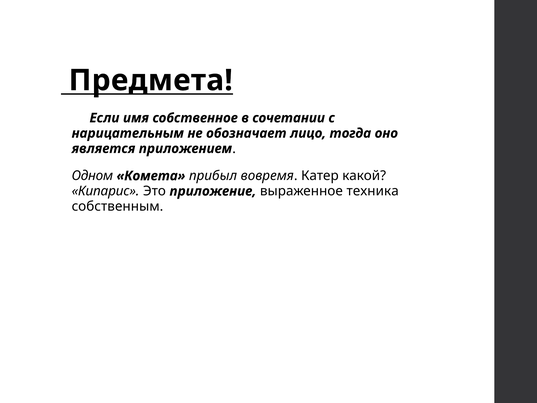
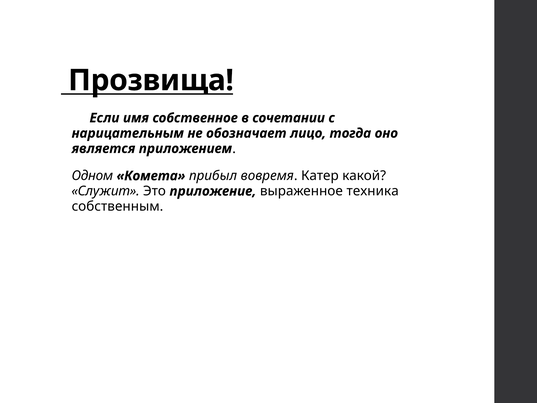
Предмета: Предмета -> Прозвища
Кипарис: Кипарис -> Служит
